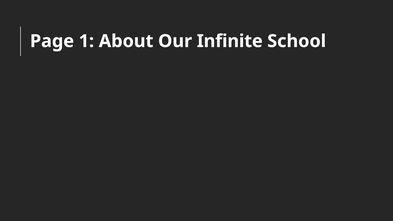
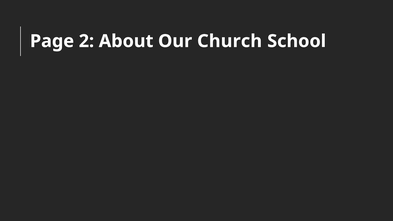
1: 1 -> 2
Infinite: Infinite -> Church
